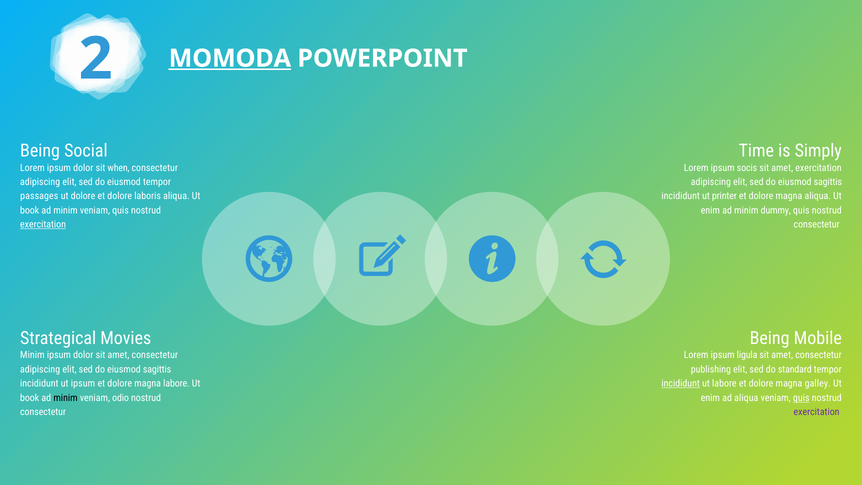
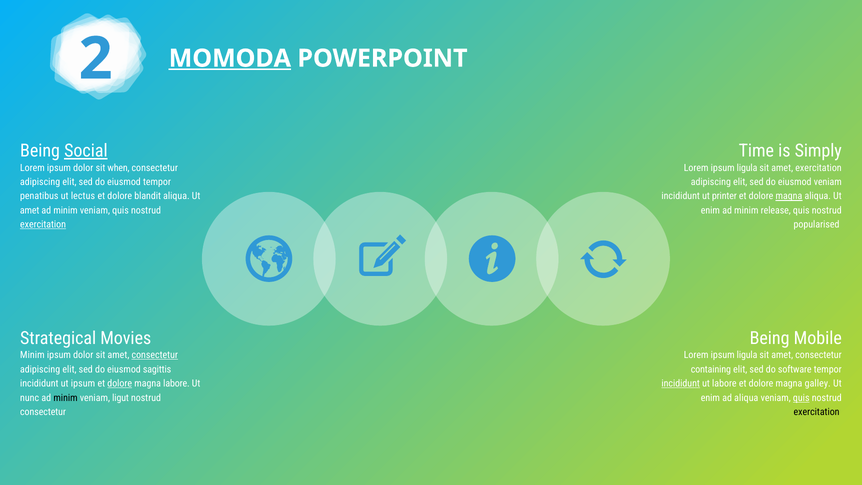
Social underline: none -> present
socis at (747, 168): socis -> ligula
sagittis at (828, 182): sagittis -> veniam
passages: passages -> penatibus
ut dolore: dolore -> lectus
laboris: laboris -> blandit
magna at (789, 196) underline: none -> present
book at (30, 210): book -> amet
dummy: dummy -> release
consectetur at (817, 225): consectetur -> popularised
consectetur at (155, 355) underline: none -> present
publishing: publishing -> containing
standard: standard -> software
dolore at (120, 384) underline: none -> present
book at (30, 398): book -> nunc
odio: odio -> ligut
exercitation at (817, 412) colour: purple -> black
